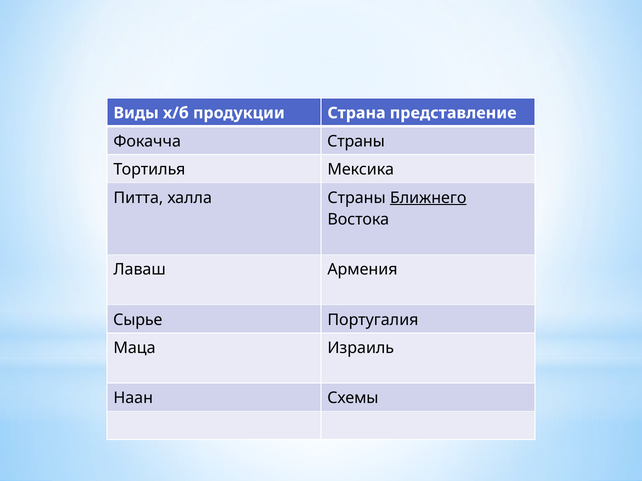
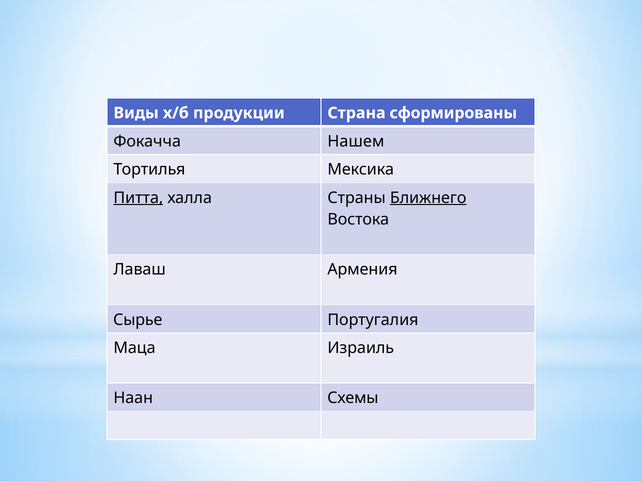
представление: представление -> сформированы
Фокачча Страны: Страны -> Нашем
Питта underline: none -> present
